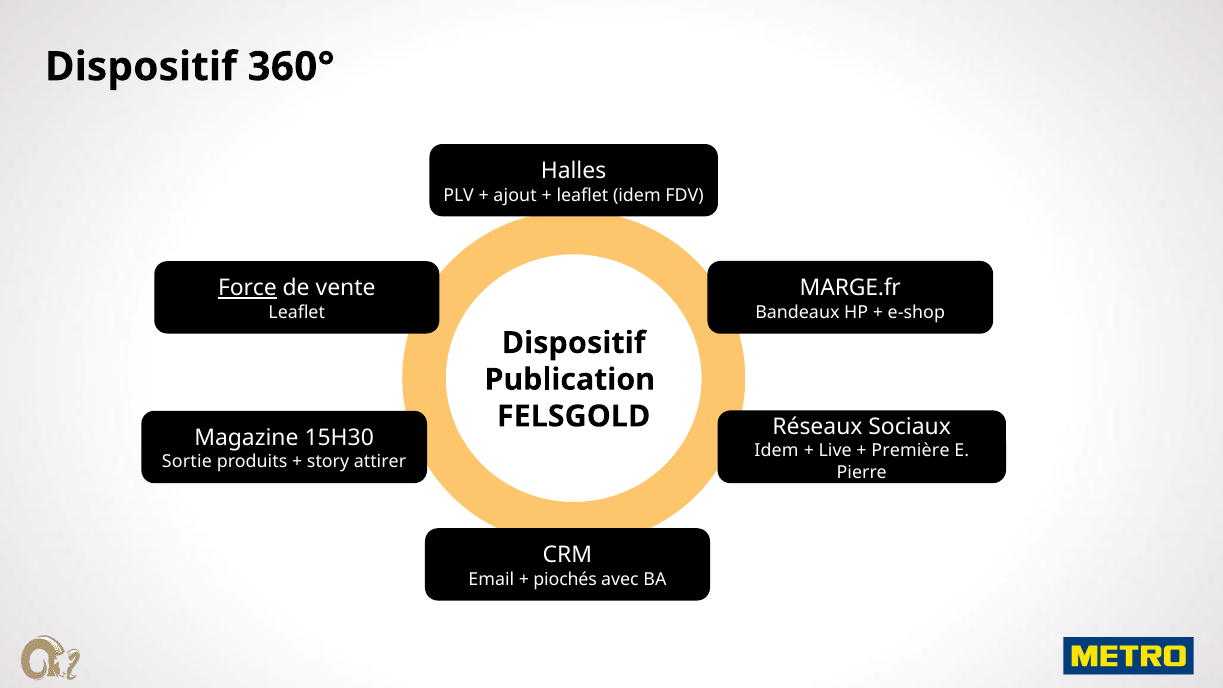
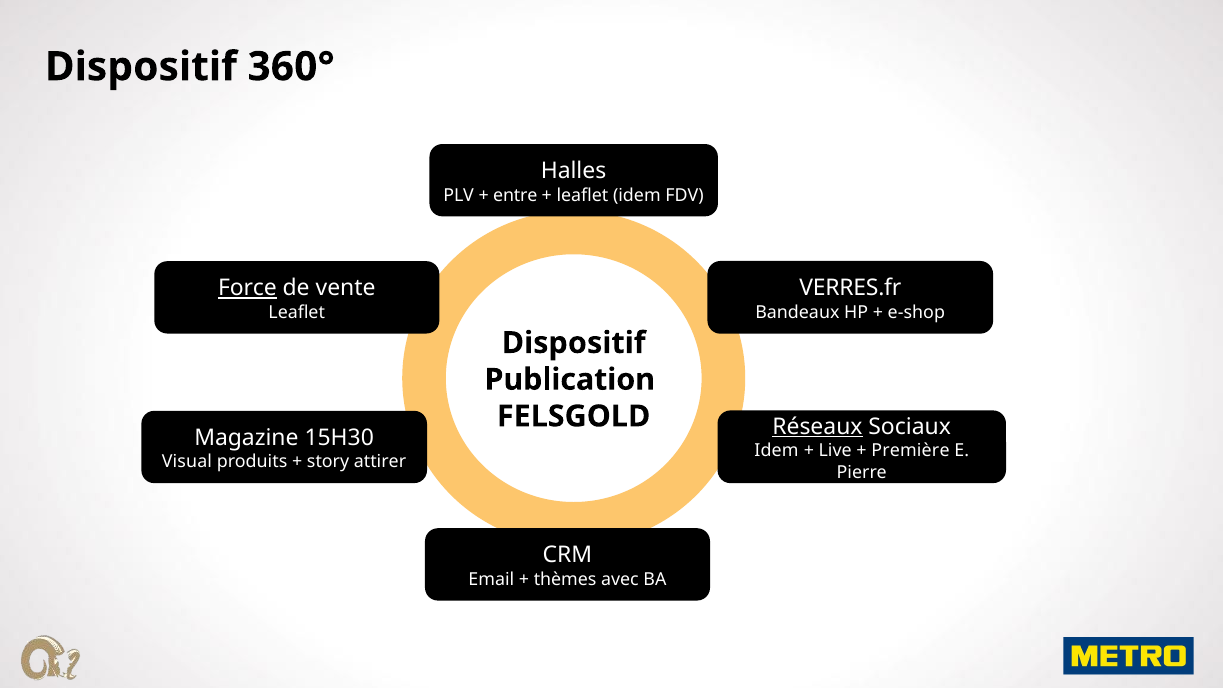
ajout: ajout -> entre
MARGE.fr: MARGE.fr -> VERRES.fr
Réseaux underline: none -> present
Sortie: Sortie -> Visual
piochés: piochés -> thèmes
